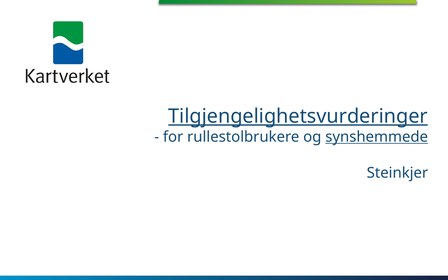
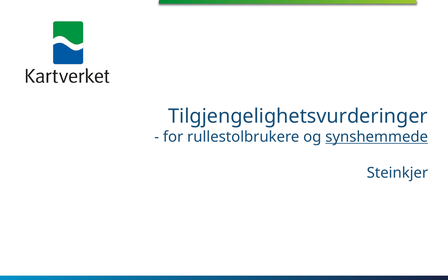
Tilgjengelighetsvurderinger underline: present -> none
